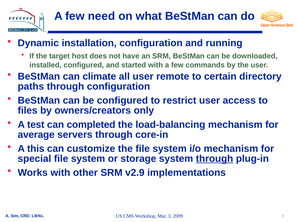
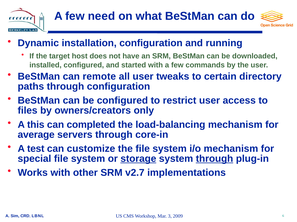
climate: climate -> remote
remote: remote -> tweaks
test: test -> this
this: this -> test
storage underline: none -> present
v2.9: v2.9 -> v2.7
